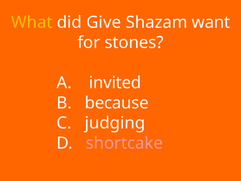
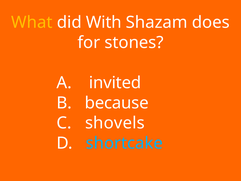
Give: Give -> With
want: want -> does
judging: judging -> shovels
shortcake colour: pink -> light blue
